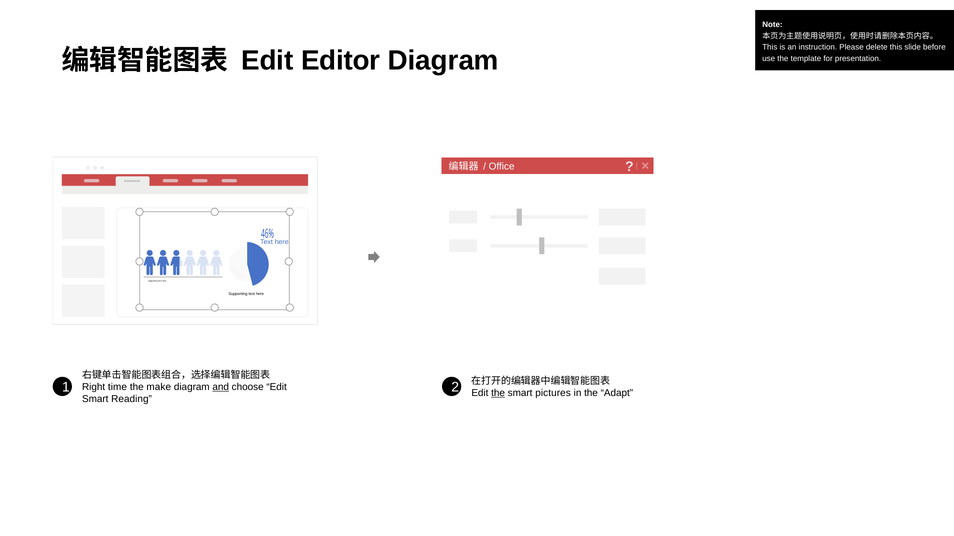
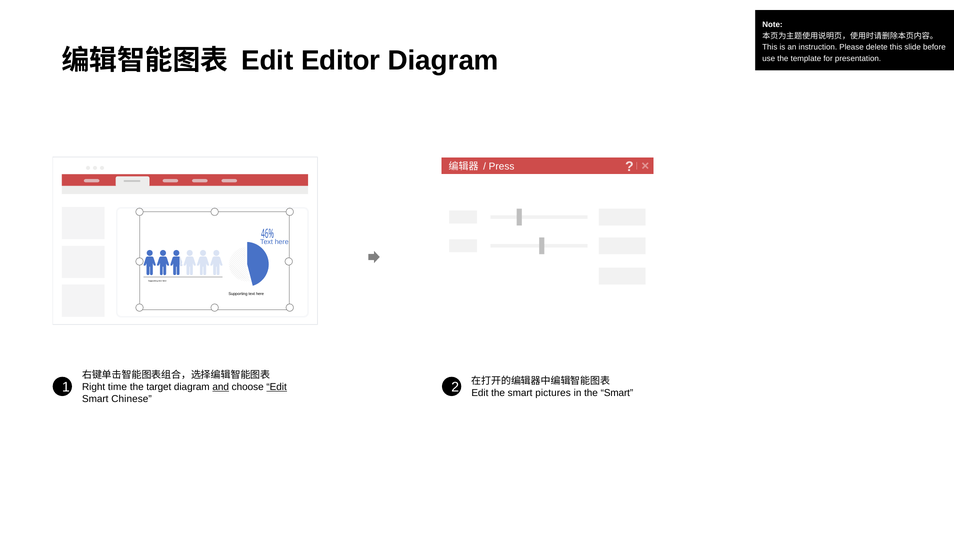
Office: Office -> Press
make: make -> target
Edit at (277, 388) underline: none -> present
the at (498, 394) underline: present -> none
in the Adapt: Adapt -> Smart
Reading: Reading -> Chinese
